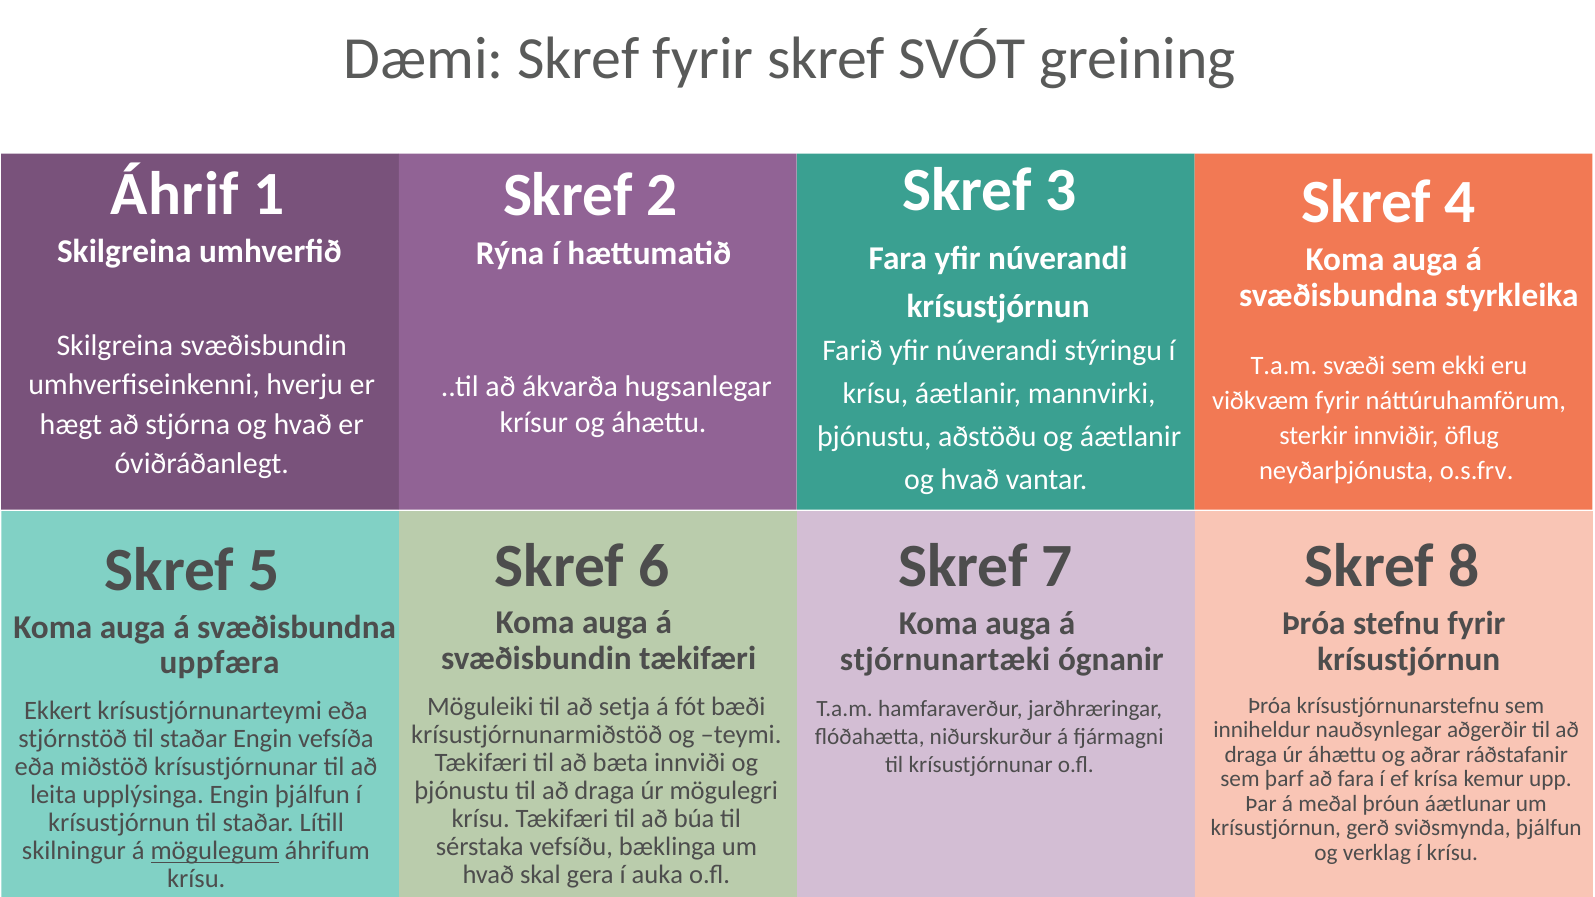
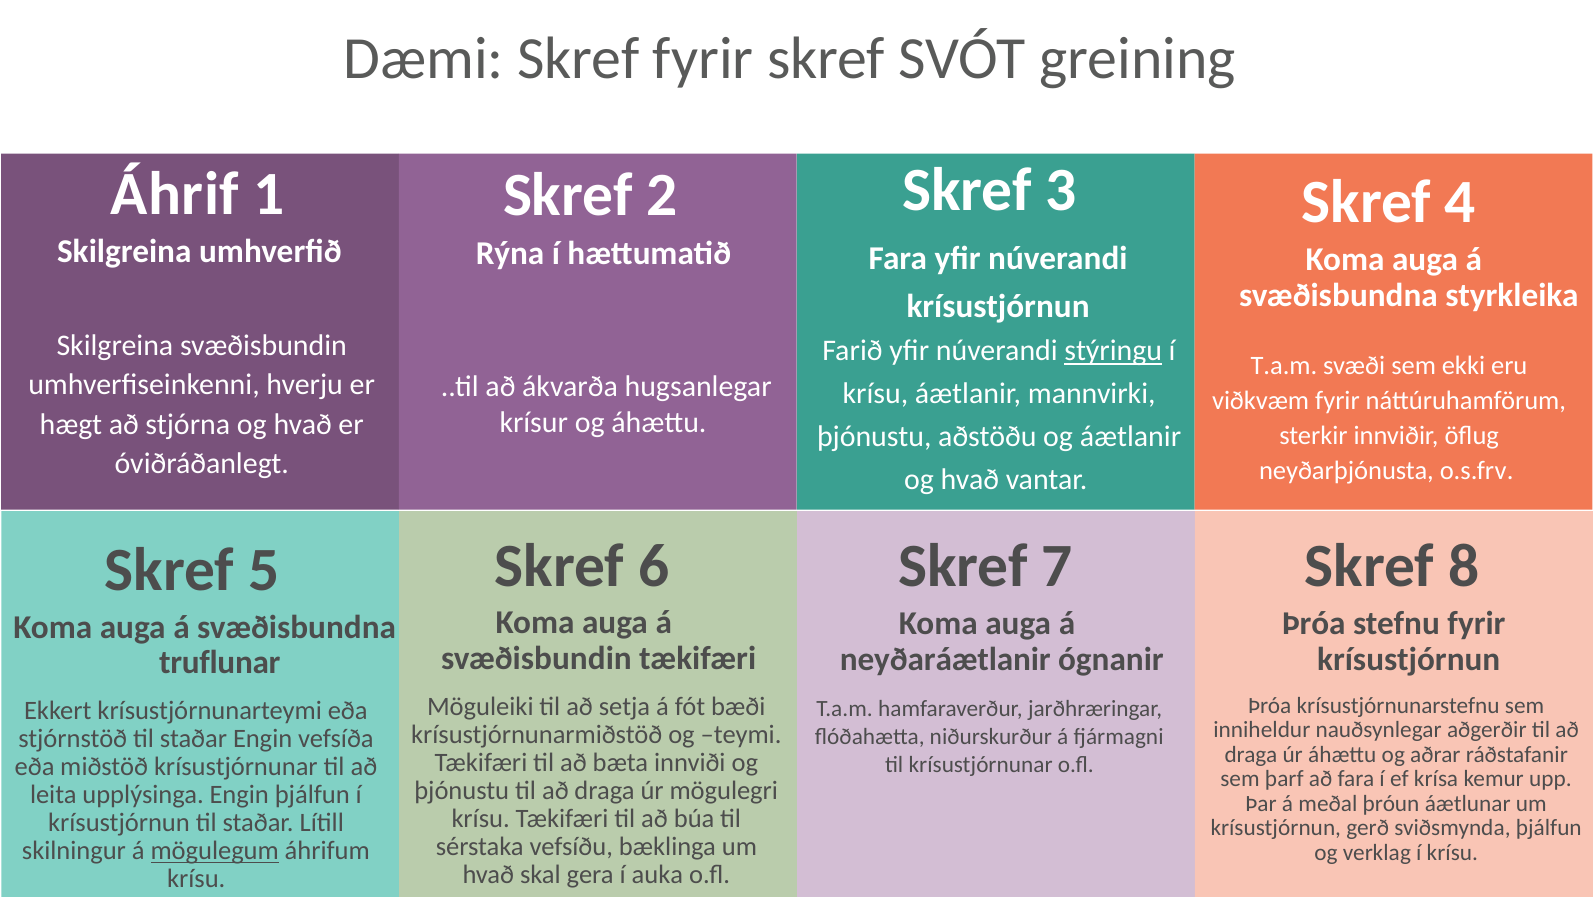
stýringu underline: none -> present
stjórnunartæki: stjórnunartæki -> neyðaráætlanir
uppfæra: uppfæra -> truflunar
